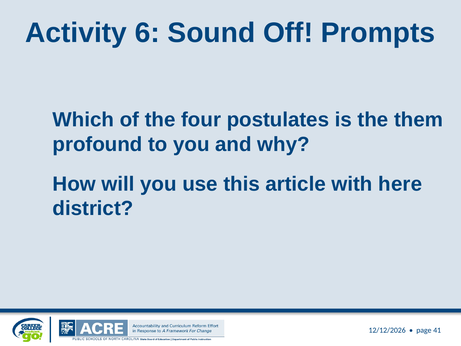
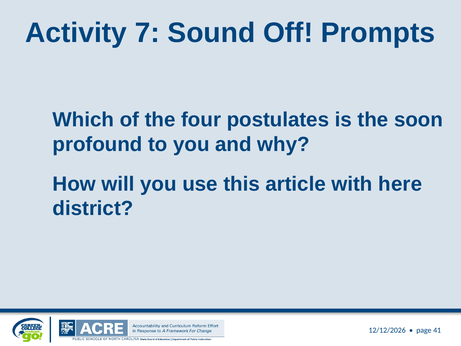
6: 6 -> 7
them: them -> soon
